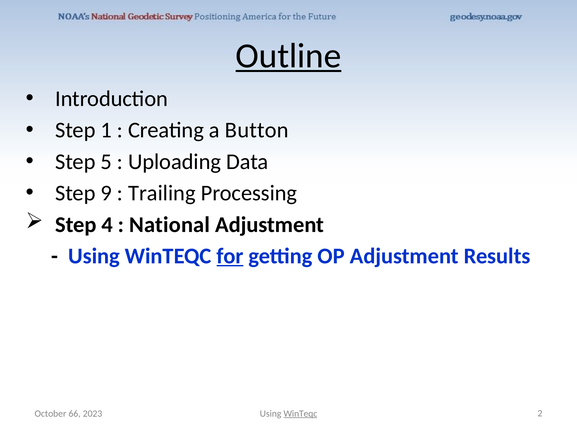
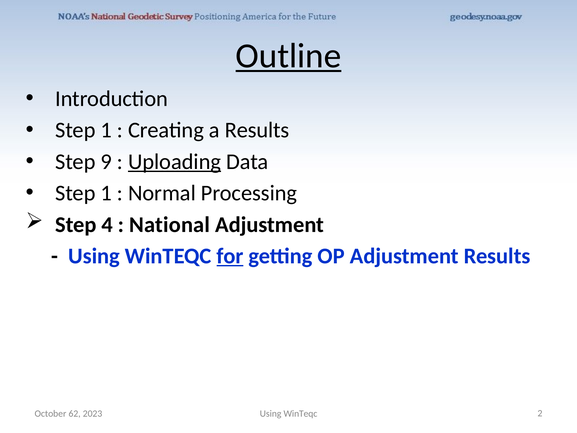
a Button: Button -> Results
5: 5 -> 9
Uploading underline: none -> present
9 at (106, 193): 9 -> 1
Trailing: Trailing -> Normal
66: 66 -> 62
WinTeqc at (300, 413) underline: present -> none
